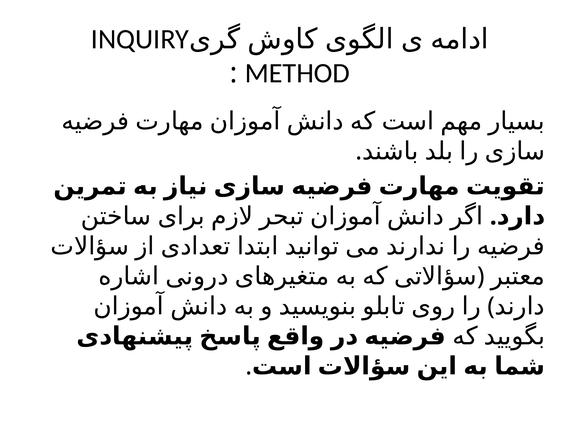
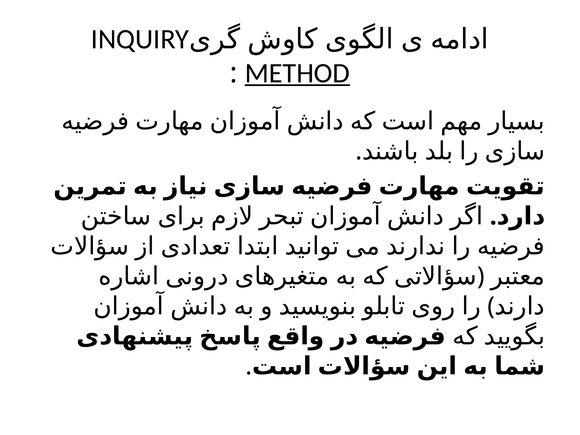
METHOD underline: none -> present
